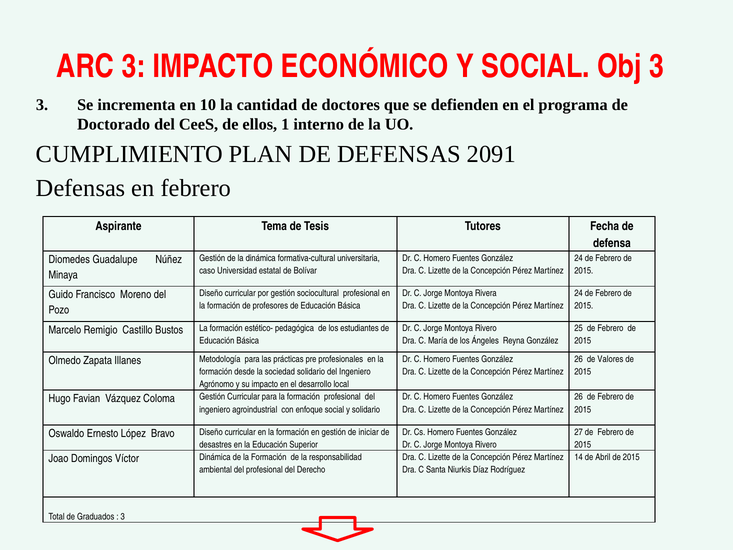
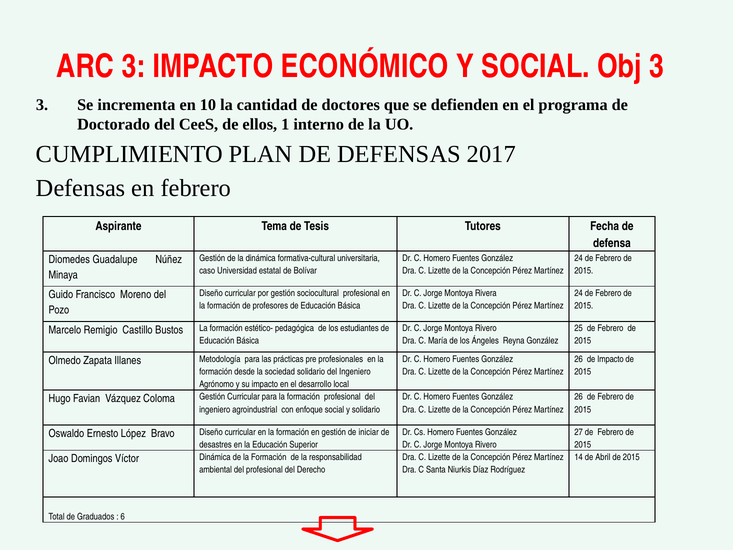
2091: 2091 -> 2017
de Valores: Valores -> Impacto
3 at (123, 516): 3 -> 6
